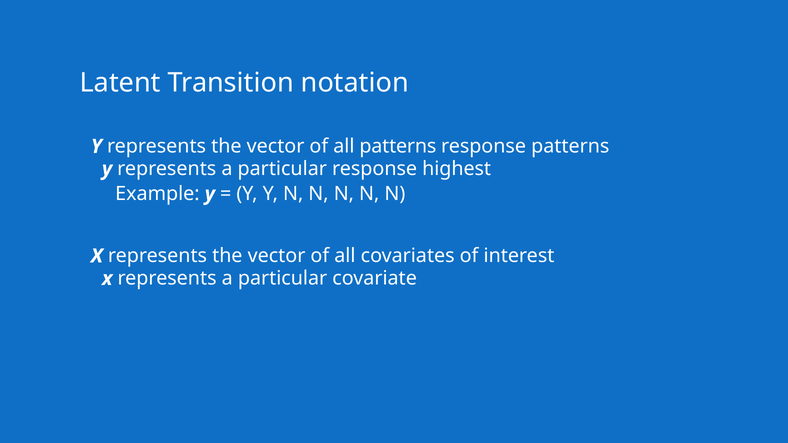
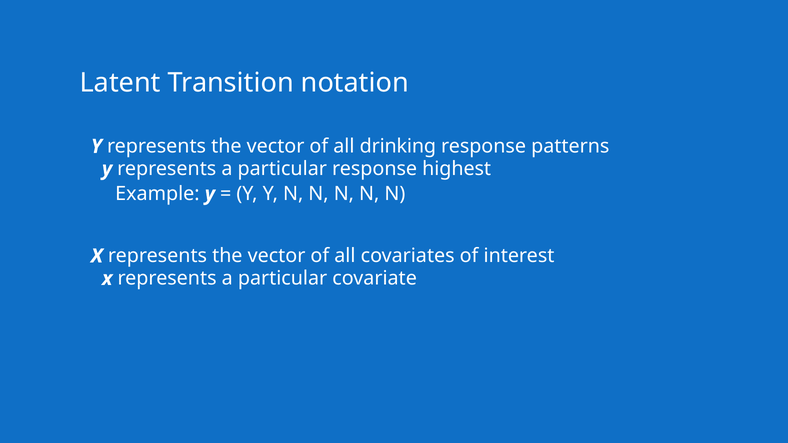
all patterns: patterns -> drinking
